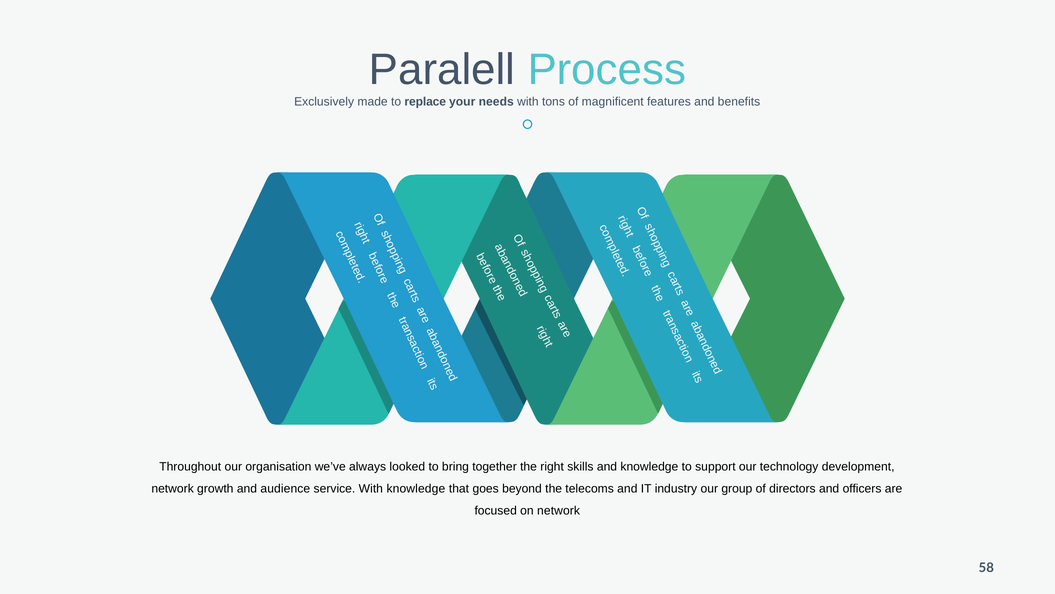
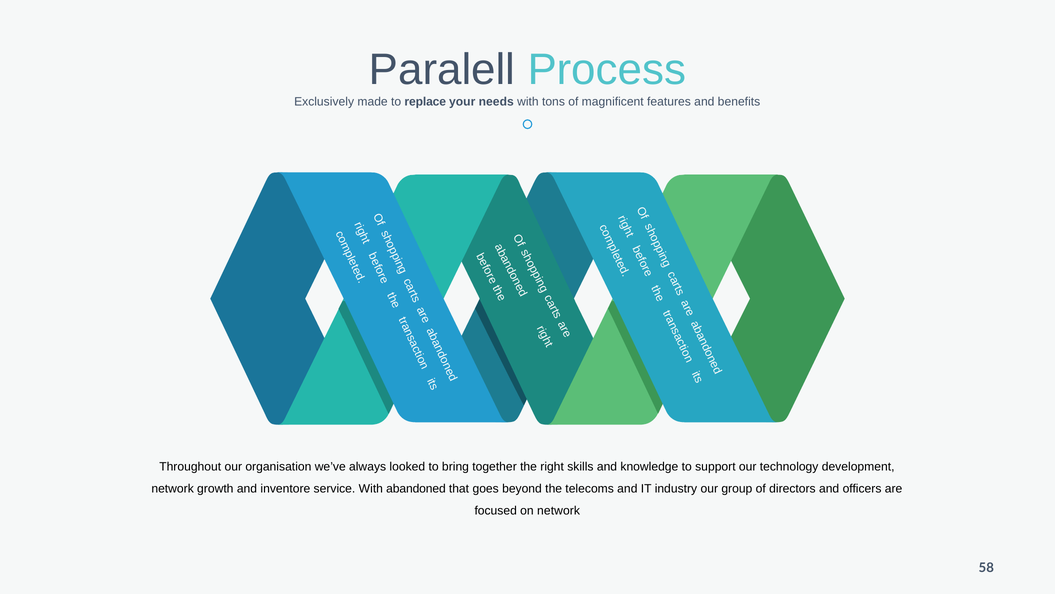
audience: audience -> inventore
With knowledge: knowledge -> abandoned
